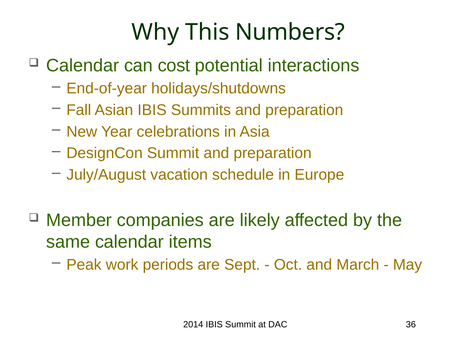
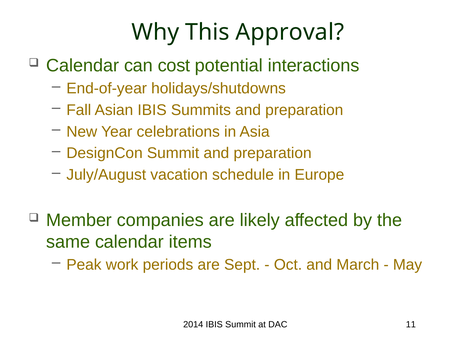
Numbers: Numbers -> Approval
36: 36 -> 11
